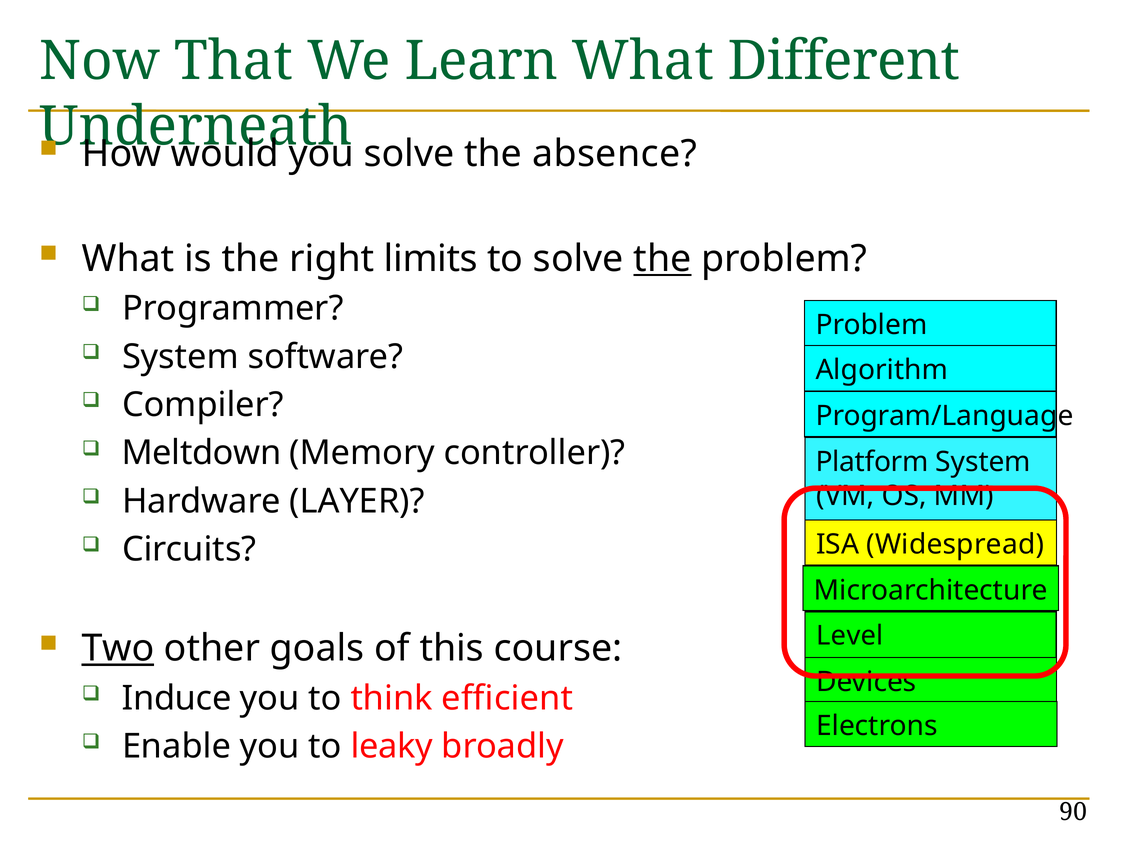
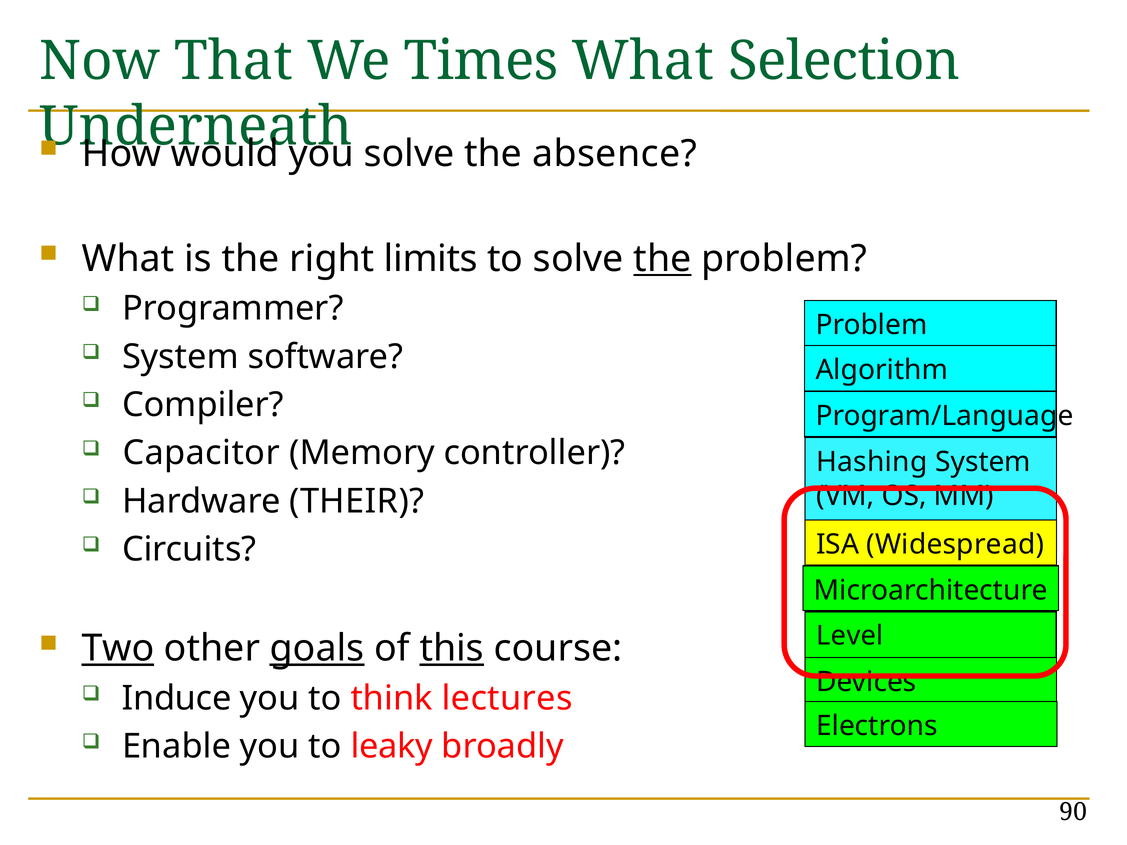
Learn: Learn -> Times
Different: Different -> Selection
Meltdown: Meltdown -> Capacitor
Platform: Platform -> Hashing
LAYER: LAYER -> THEIR
goals underline: none -> present
this underline: none -> present
efficient: efficient -> lectures
